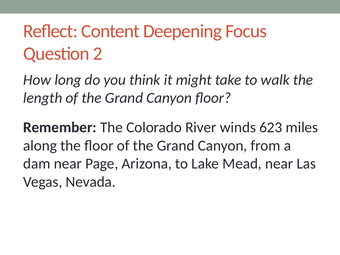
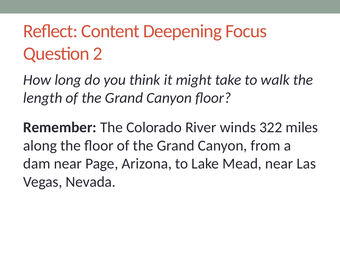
623: 623 -> 322
